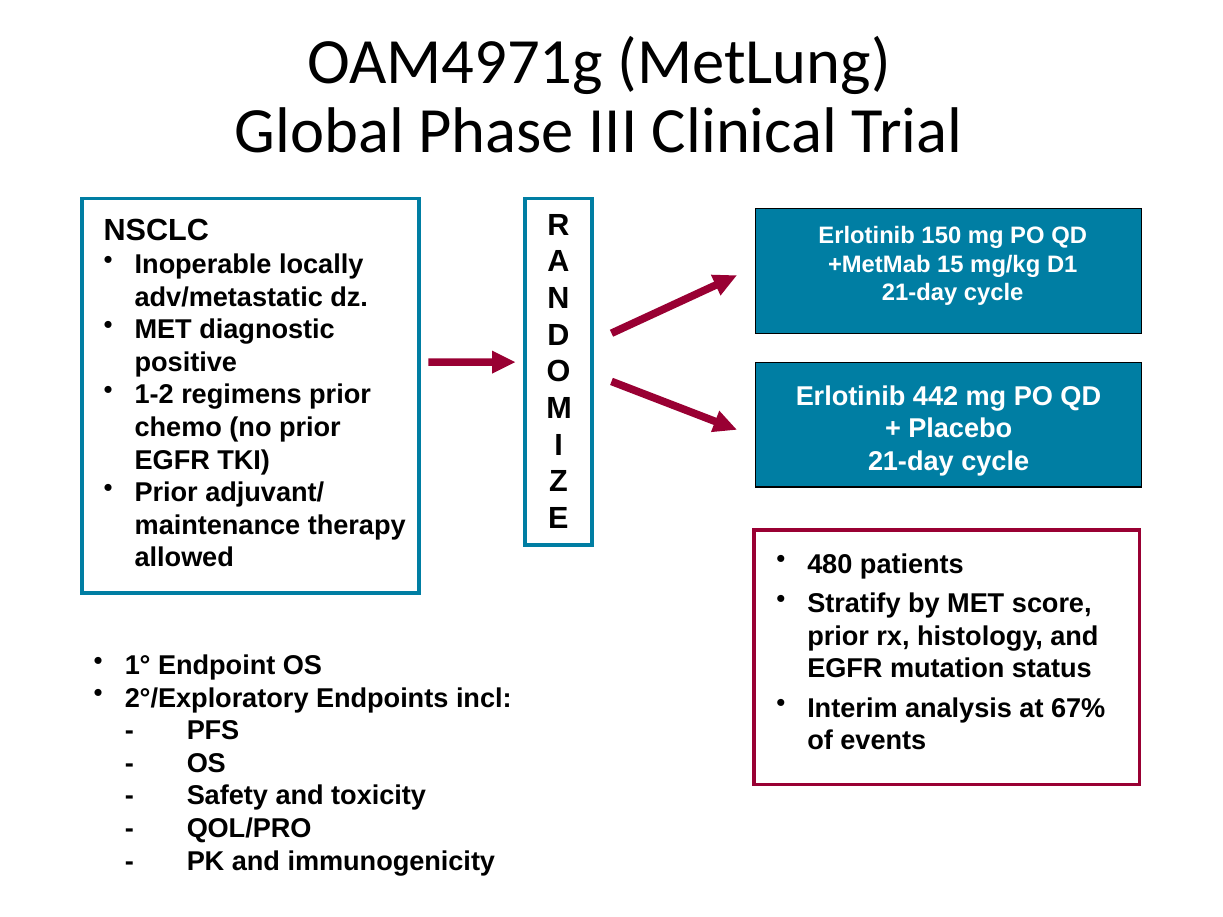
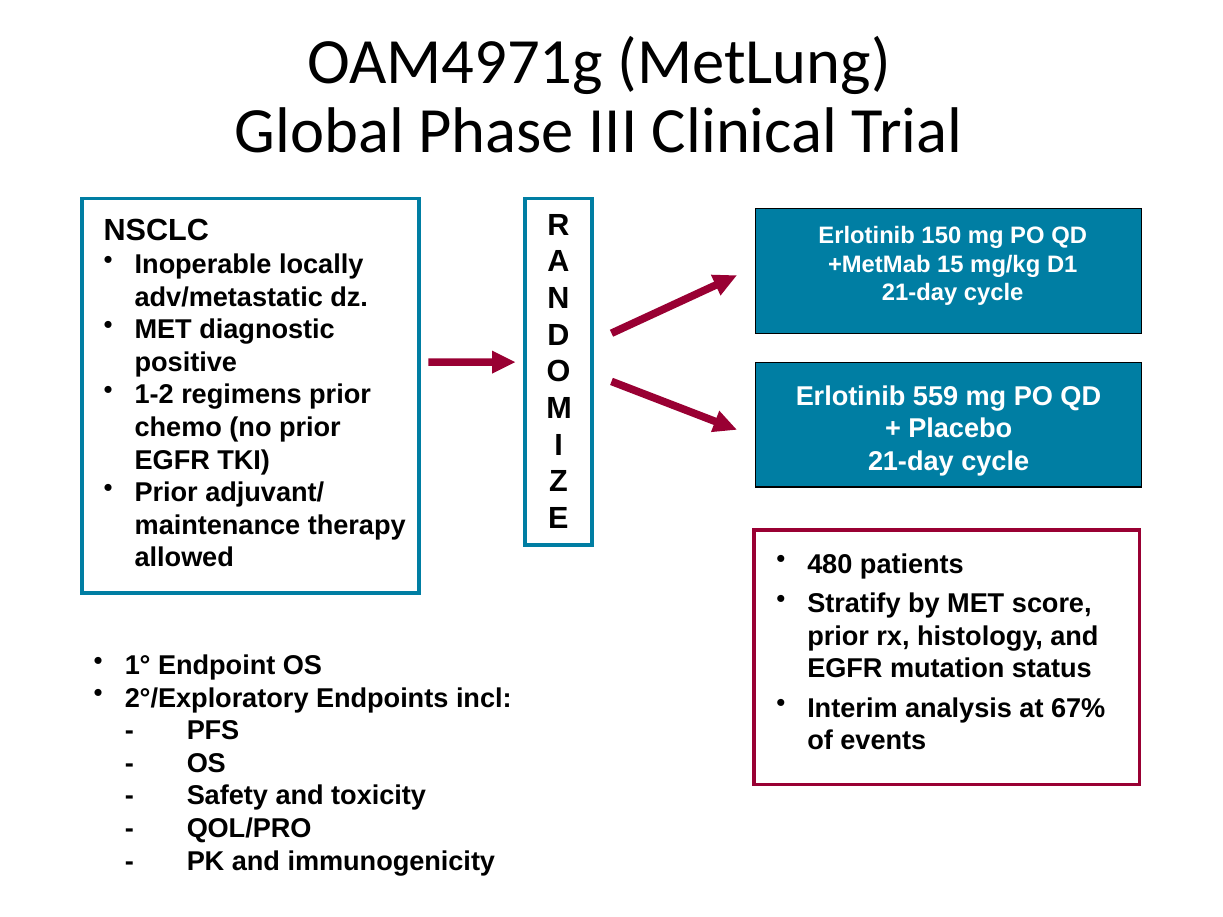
442: 442 -> 559
